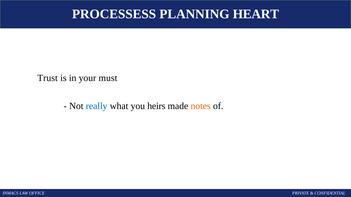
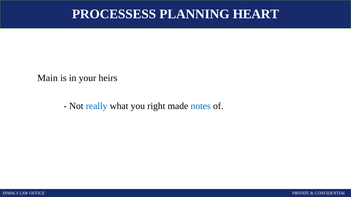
Trust: Trust -> Main
must: must -> heirs
heirs: heirs -> right
notes colour: orange -> blue
